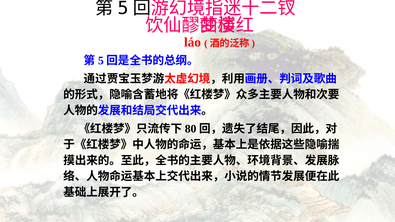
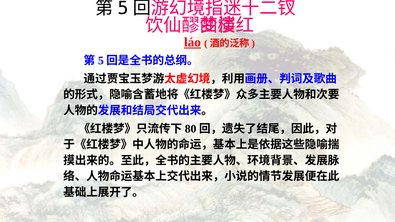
láo underline: none -> present
